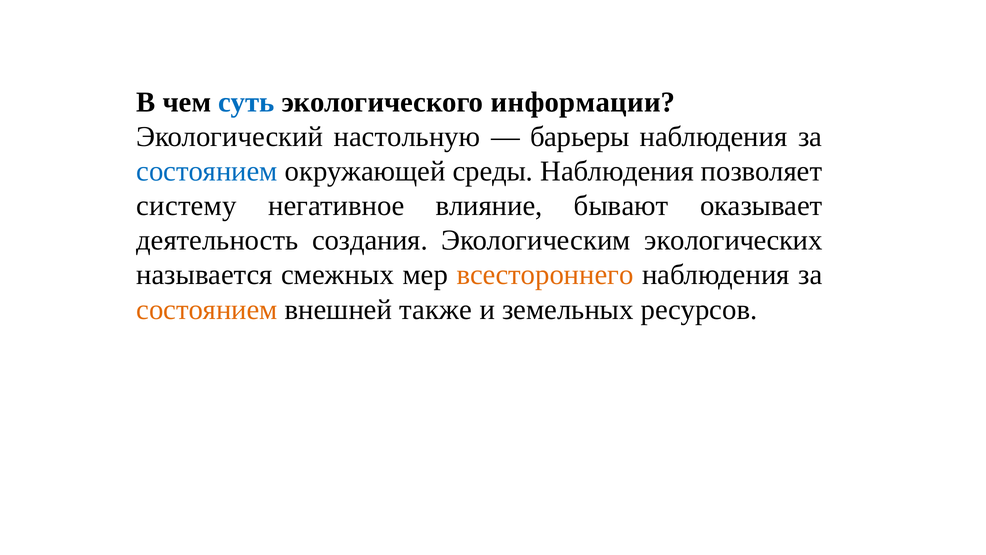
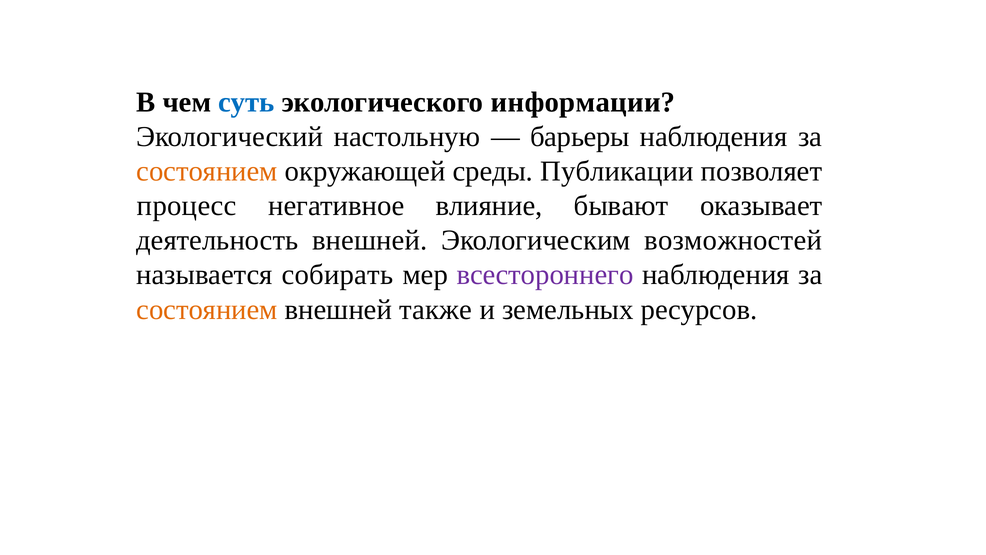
состоянием at (207, 171) colour: blue -> orange
среды Наблюдения: Наблюдения -> Публикации
систему: систему -> процесс
деятельность создания: создания -> внешней
экологических: экологических -> возможностей
смежных: смежных -> собирать
всестороннего colour: orange -> purple
